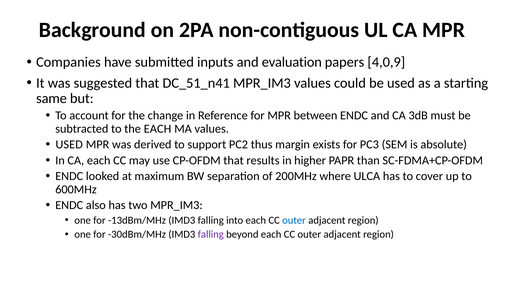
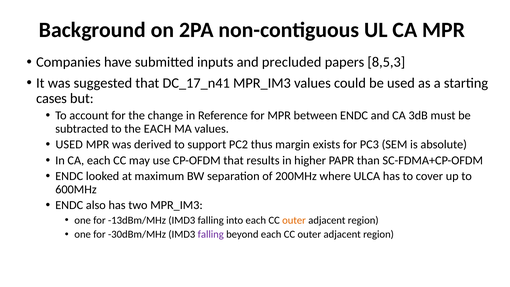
evaluation: evaluation -> precluded
4,0,9: 4,0,9 -> 8,5,3
DC_51_n41: DC_51_n41 -> DC_17_n41
same: same -> cases
outer at (294, 220) colour: blue -> orange
